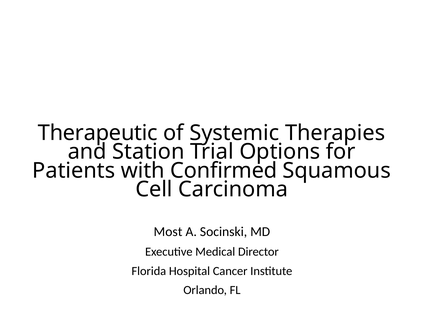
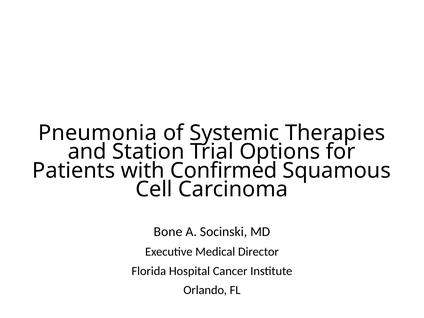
Therapeutic: Therapeutic -> Pneumonia
Most: Most -> Bone
